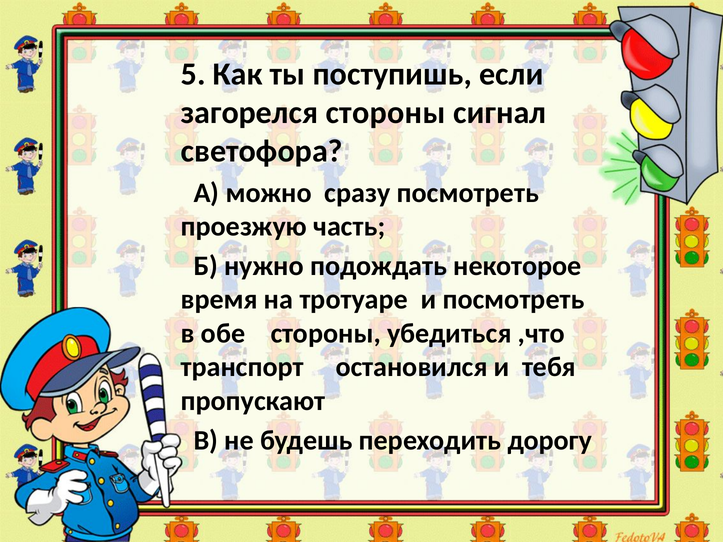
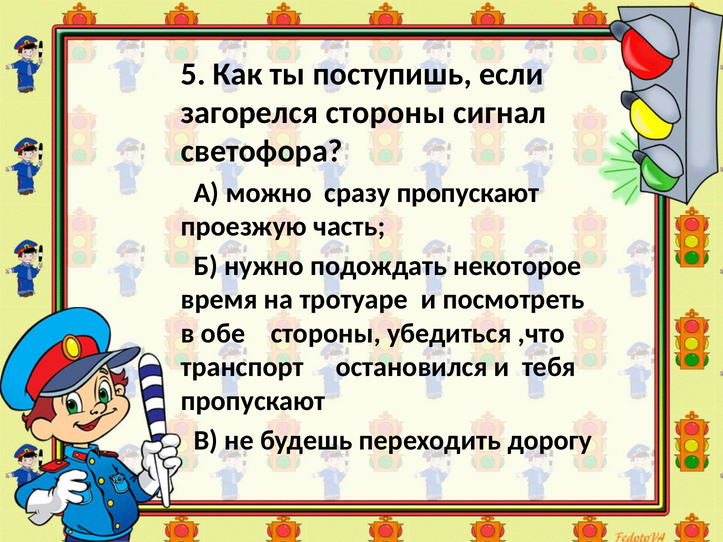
сразу посмотреть: посмотреть -> пропускают
